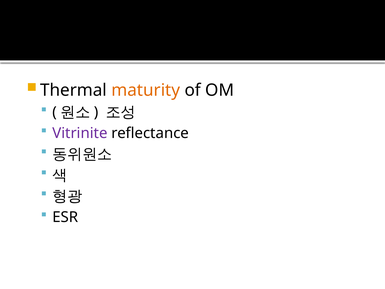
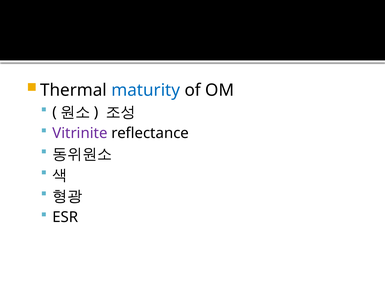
maturity colour: orange -> blue
